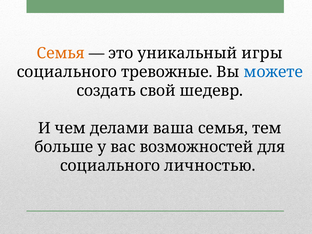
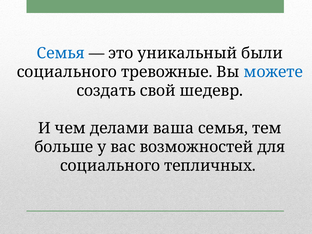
Семья at (61, 53) colour: orange -> blue
игры: игры -> были
личностью: личностью -> тепличных
